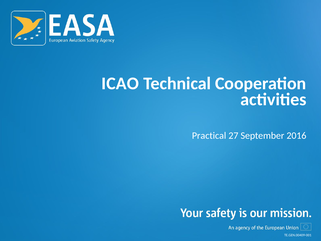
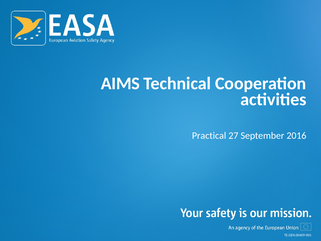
ICAO: ICAO -> AIMS
